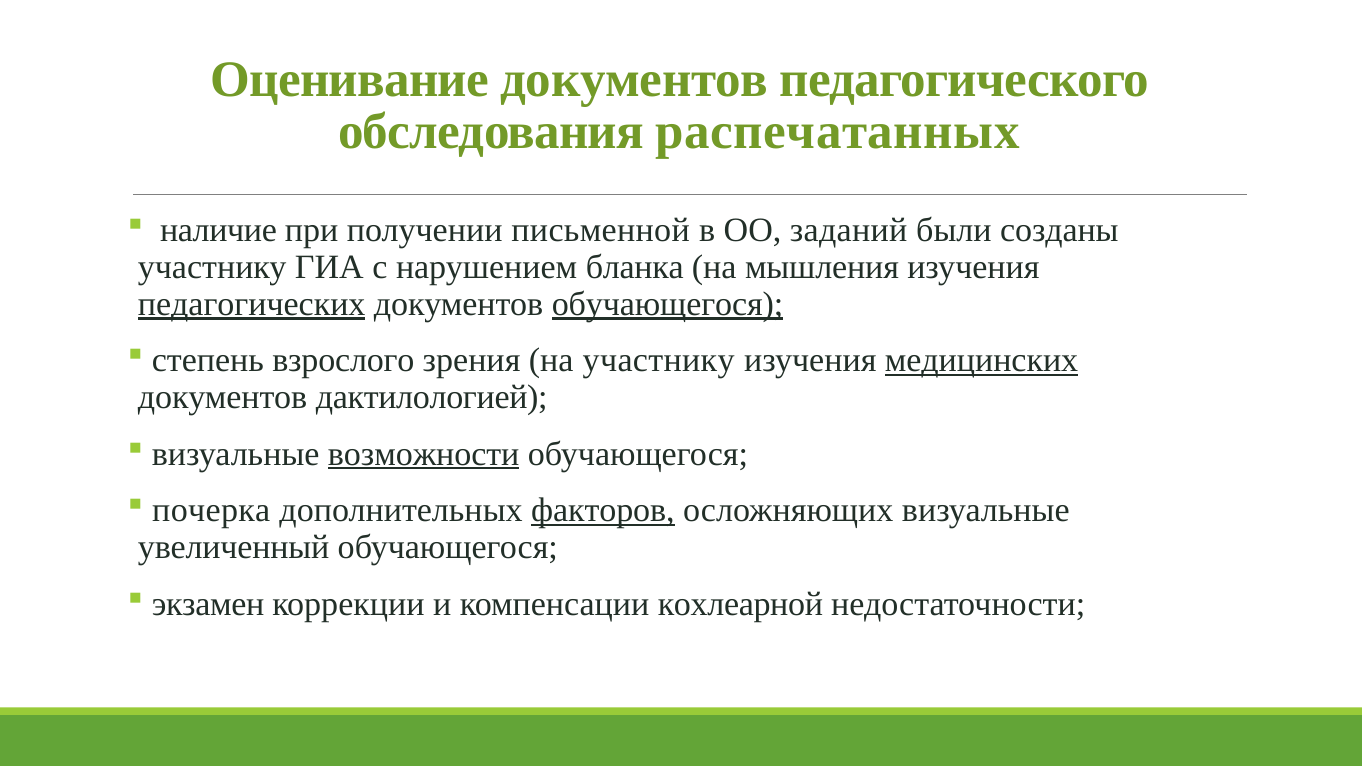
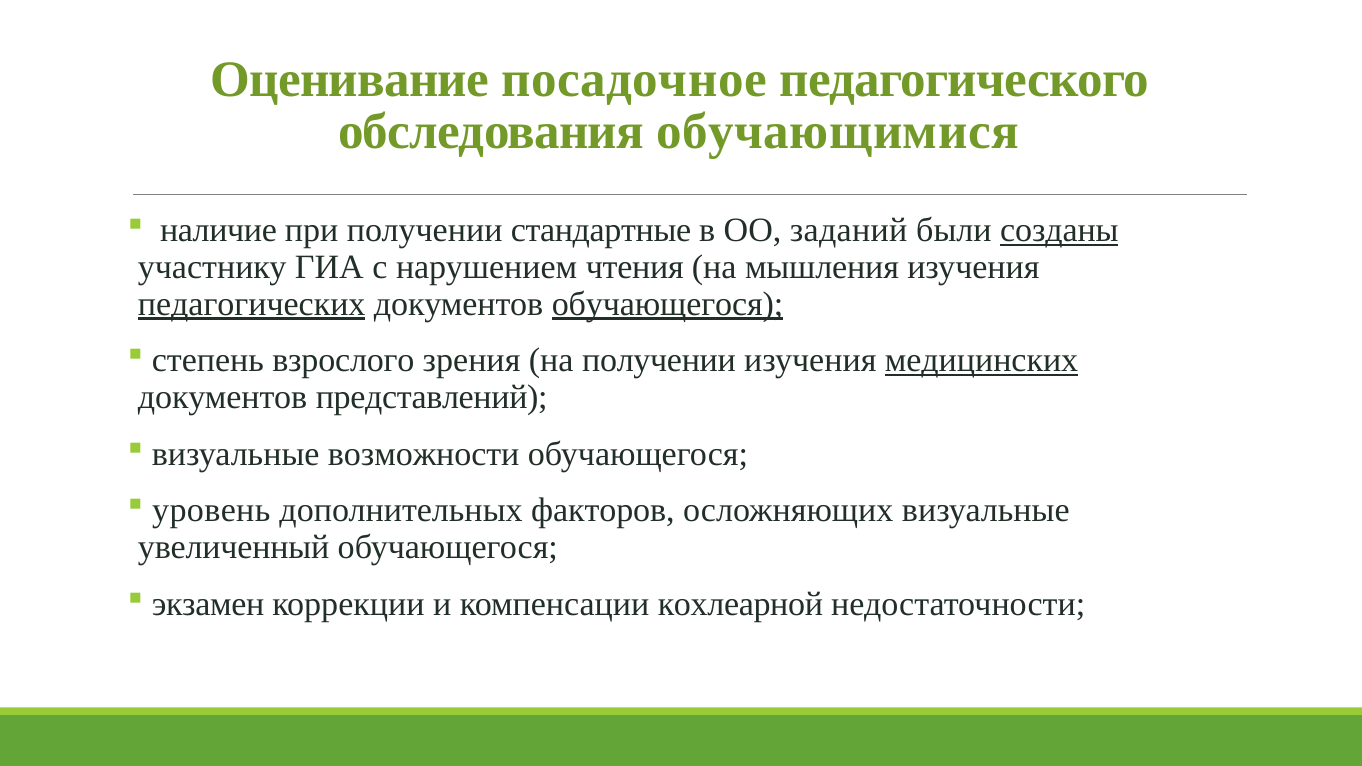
Оценивание документов: документов -> посадочное
распечатанных: распечатанных -> обучающимися
письменной: письменной -> стандартные
созданы underline: none -> present
бланка: бланка -> чтения
на участнику: участнику -> получении
дактилологией: дактилологией -> представлений
возможности underline: present -> none
почерка: почерка -> уровень
факторов underline: present -> none
